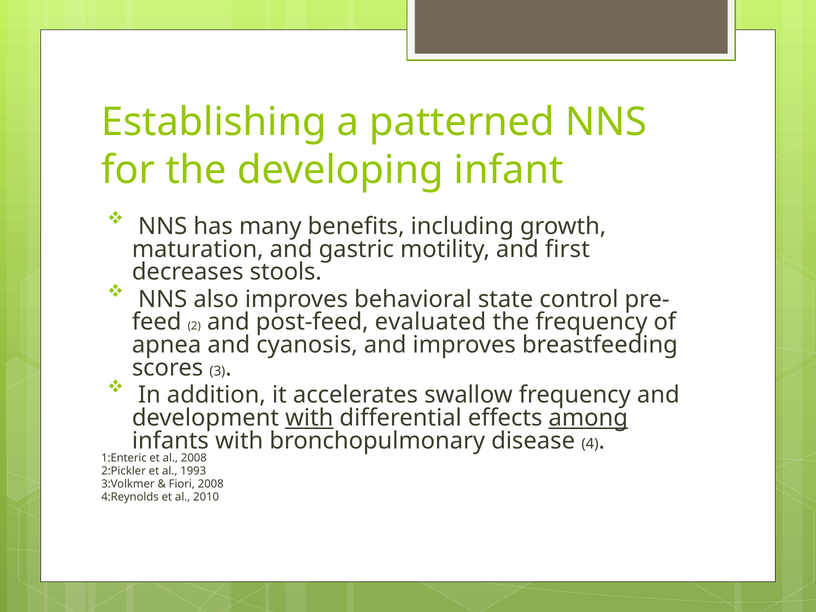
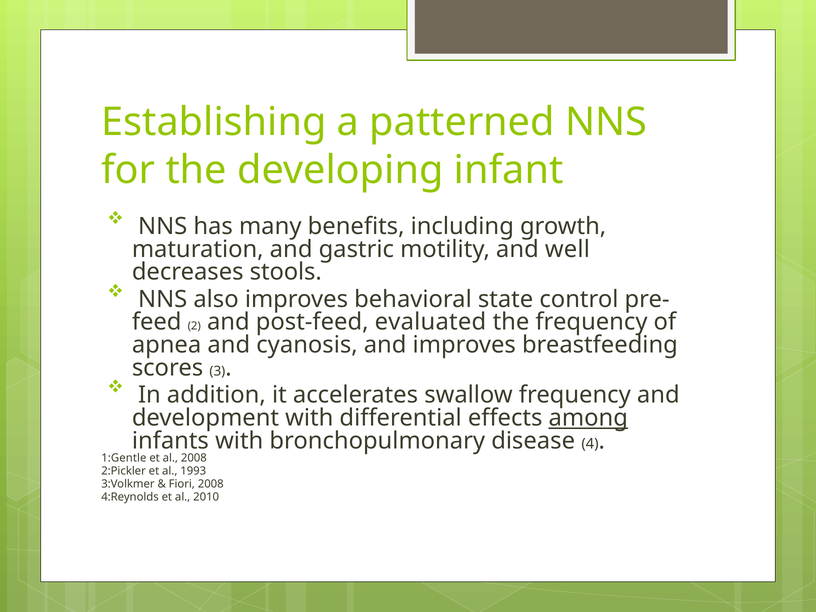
first: first -> well
with at (309, 418) underline: present -> none
1:Enteric: 1:Enteric -> 1:Gentle
